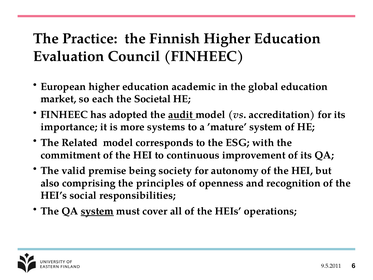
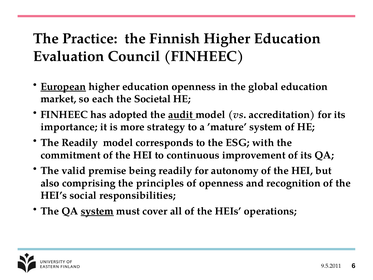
European underline: none -> present
education academic: academic -> openness
systems: systems -> strategy
The Related: Related -> Readily
being society: society -> readily
